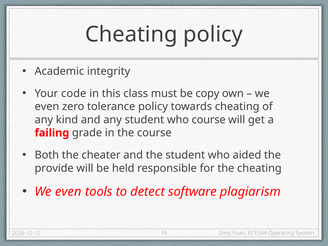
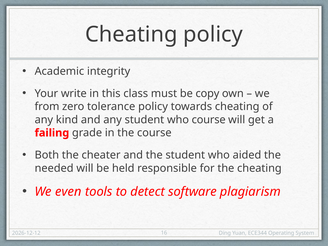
code: code -> write
even at (47, 107): even -> from
provide: provide -> needed
